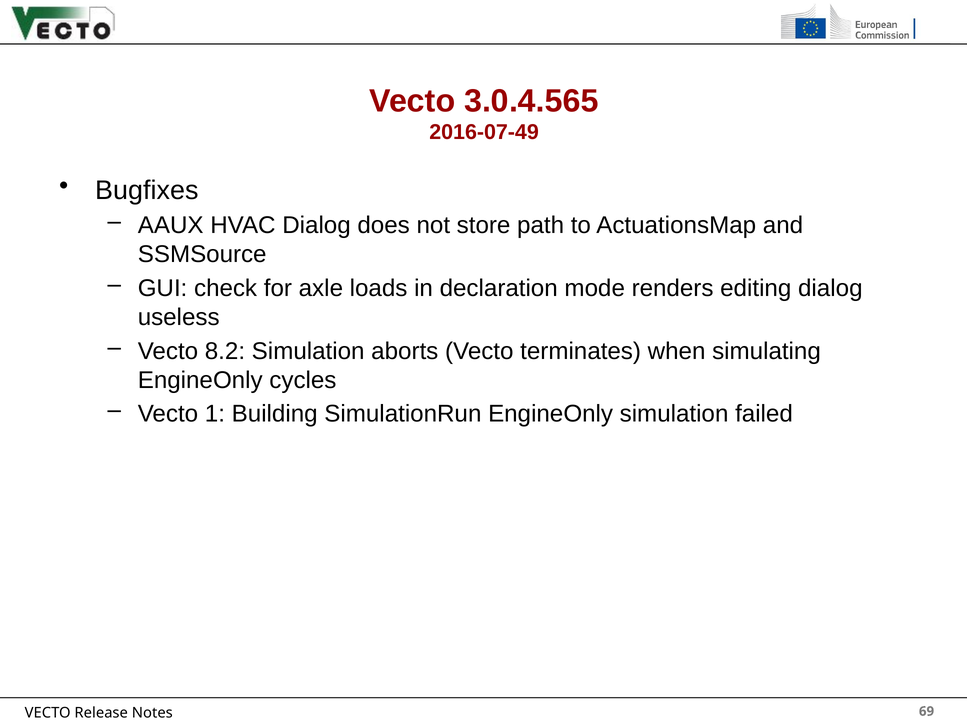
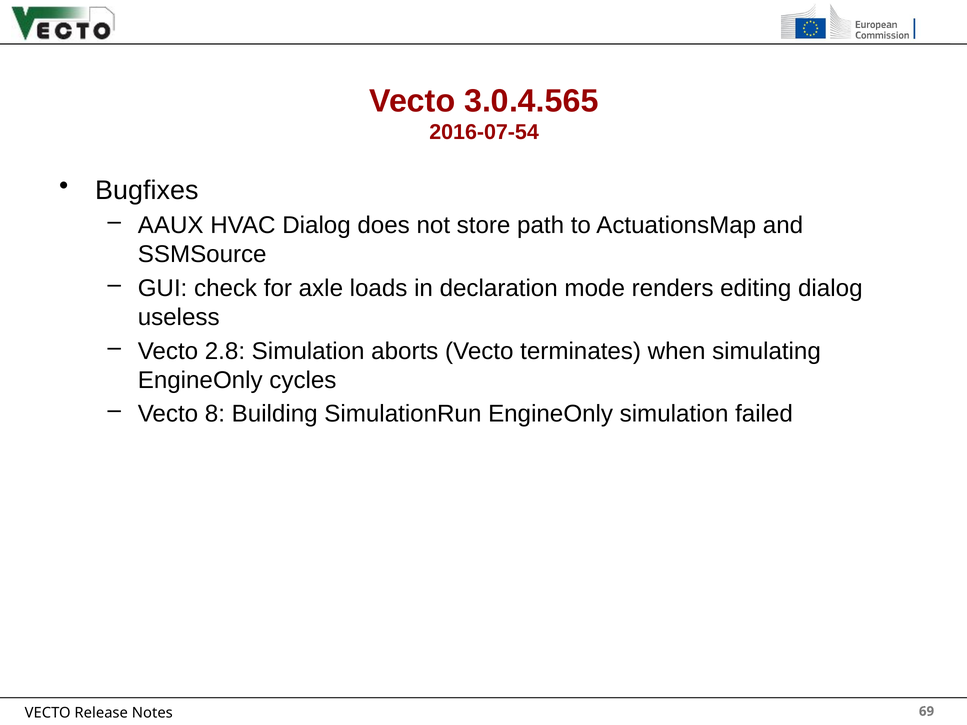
2016-07-49: 2016-07-49 -> 2016-07-54
8.2: 8.2 -> 2.8
1: 1 -> 8
